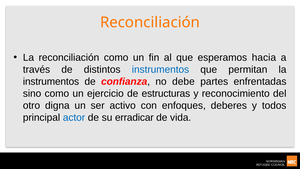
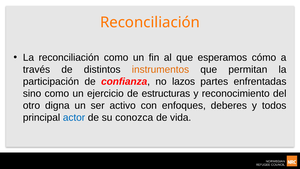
hacia: hacia -> cómo
instrumentos at (160, 69) colour: blue -> orange
instrumentos at (51, 81): instrumentos -> participación
debe: debe -> lazos
erradicar: erradicar -> conozca
